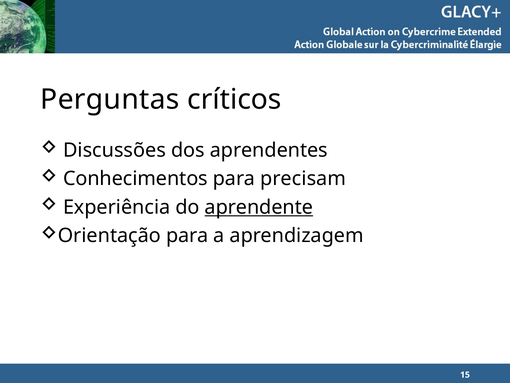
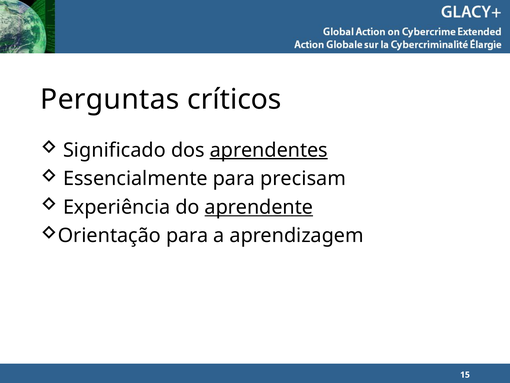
Discussões: Discussões -> Significado
aprendentes underline: none -> present
Conhecimentos: Conhecimentos -> Essencialmente
